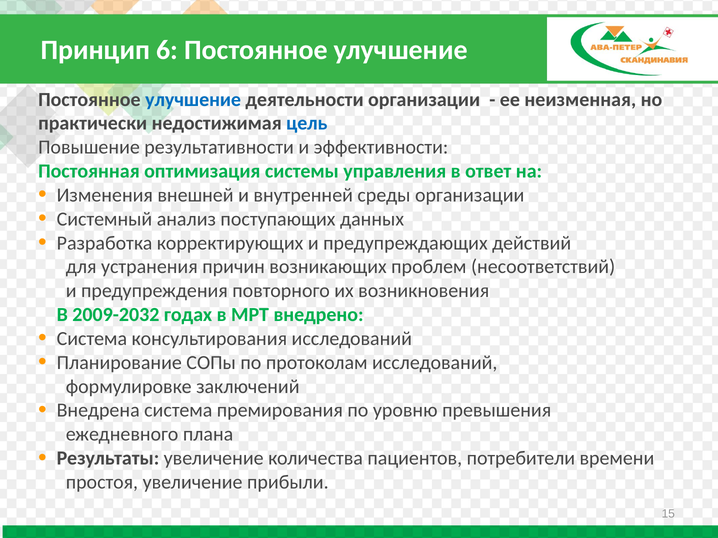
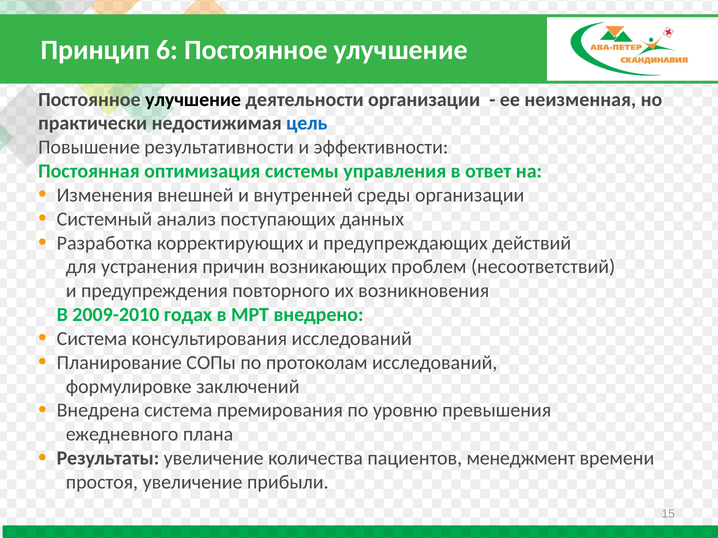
улучшение at (193, 100) colour: blue -> black
2009-2032: 2009-2032 -> 2009-2010
потребители: потребители -> менеджмент
